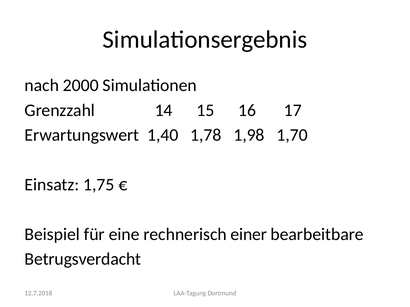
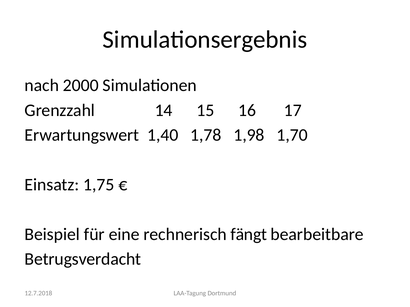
einer: einer -> fängt
